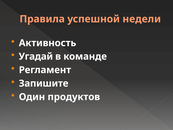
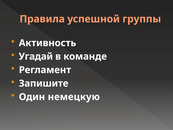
недели: недели -> группы
продуктов: продуктов -> немецкую
